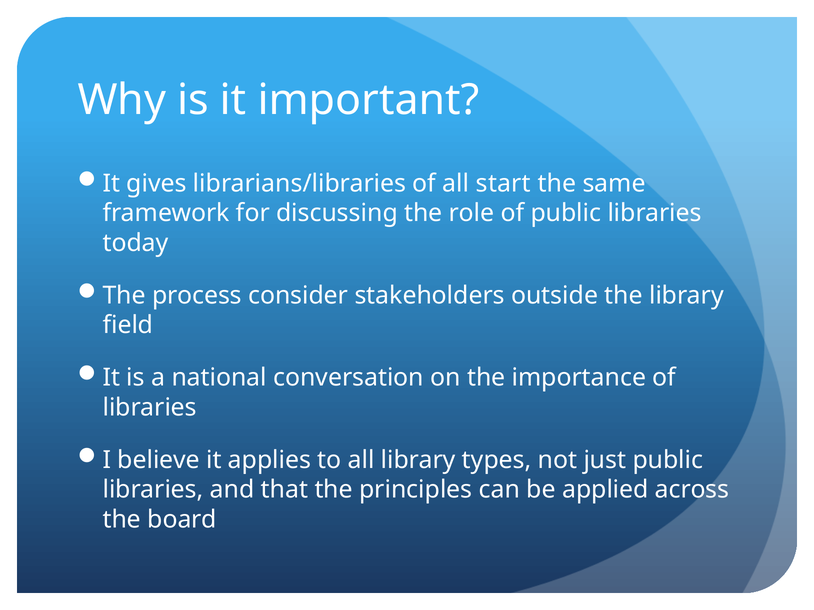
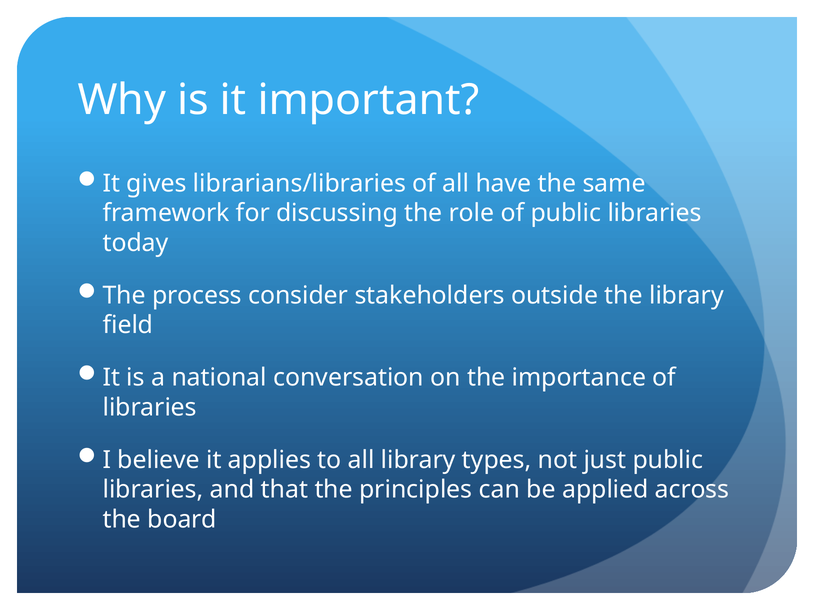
start: start -> have
